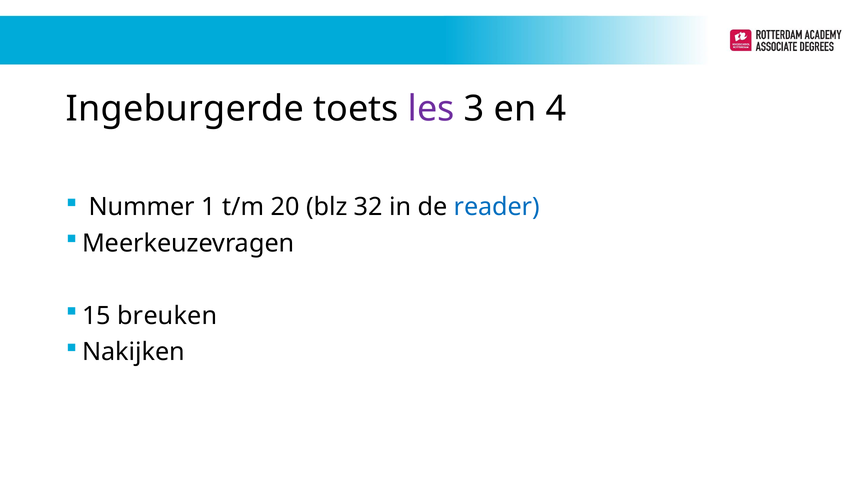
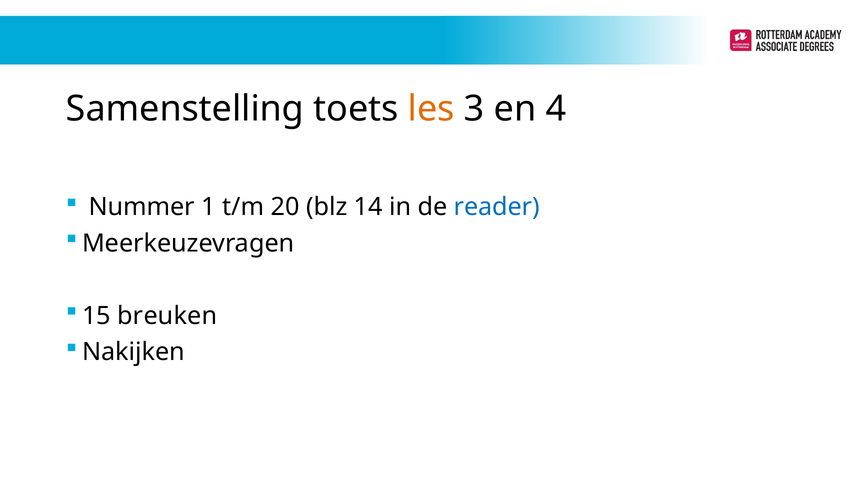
Ingeburgerde: Ingeburgerde -> Samenstelling
les colour: purple -> orange
32: 32 -> 14
